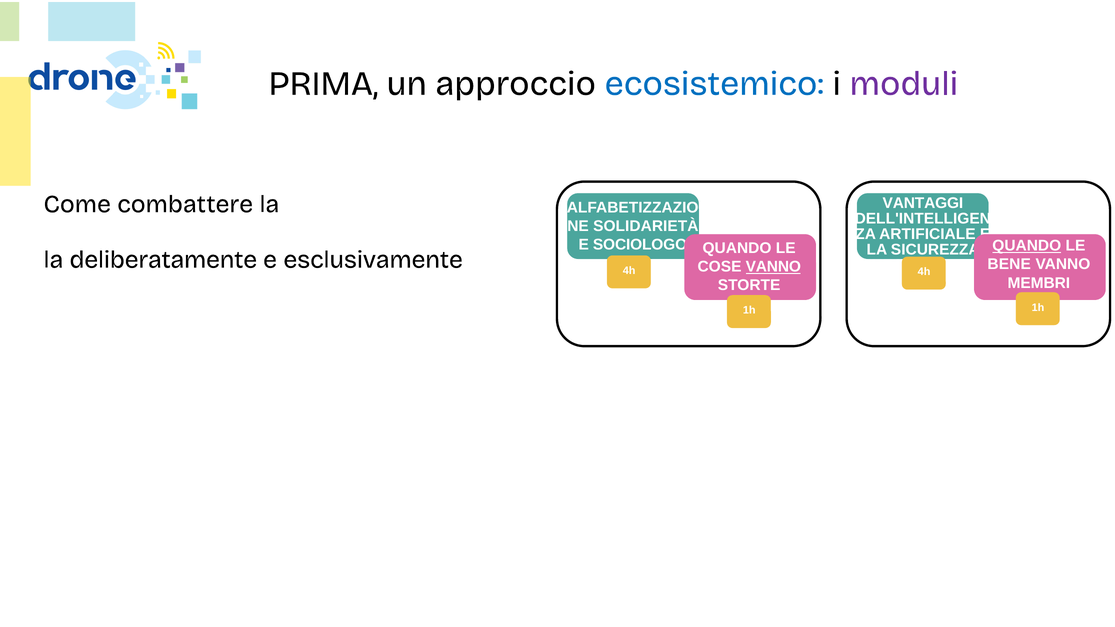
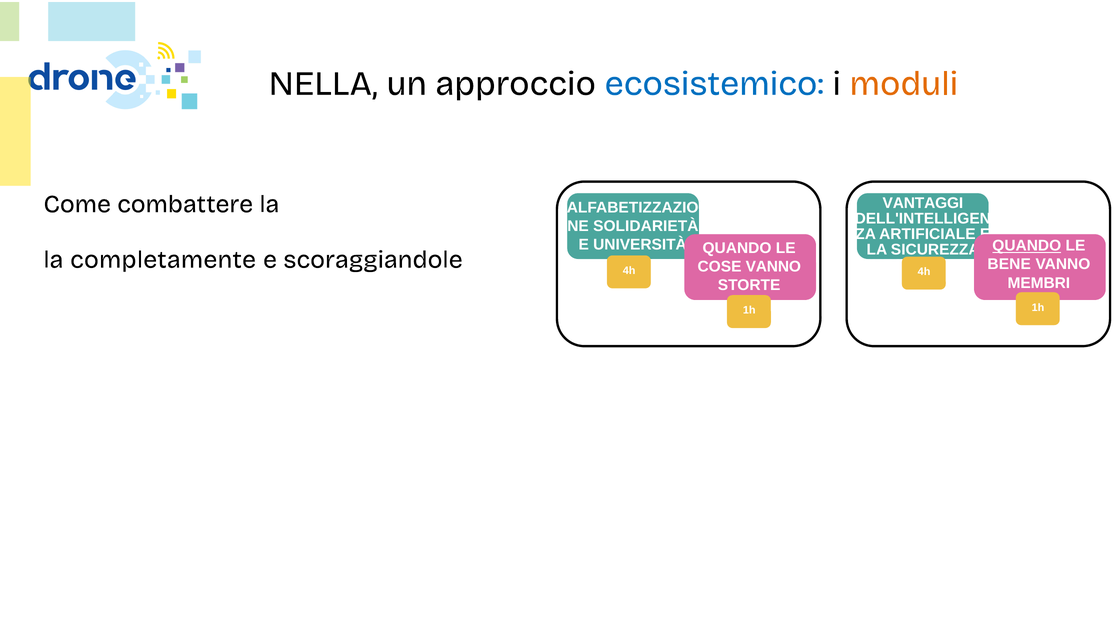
PRIMA: PRIMA -> NELLA
moduli colour: purple -> orange
SOCIOLOGO: SOCIOLOGO -> UNIVERSITÀ
deliberatamente: deliberatamente -> completamente
esclusivamente: esclusivamente -> scoraggiandole
VANNO at (773, 267) underline: present -> none
